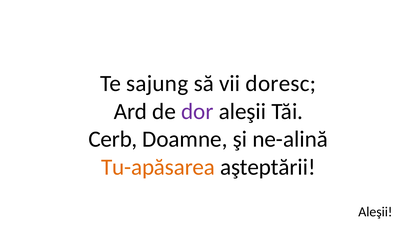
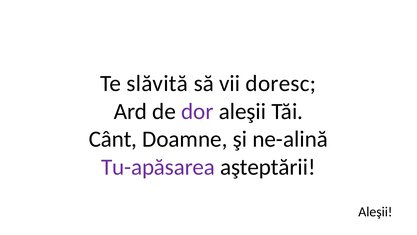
sajung: sajung -> slăvită
Cerb: Cerb -> Cânt
Tu-apăsarea colour: orange -> purple
